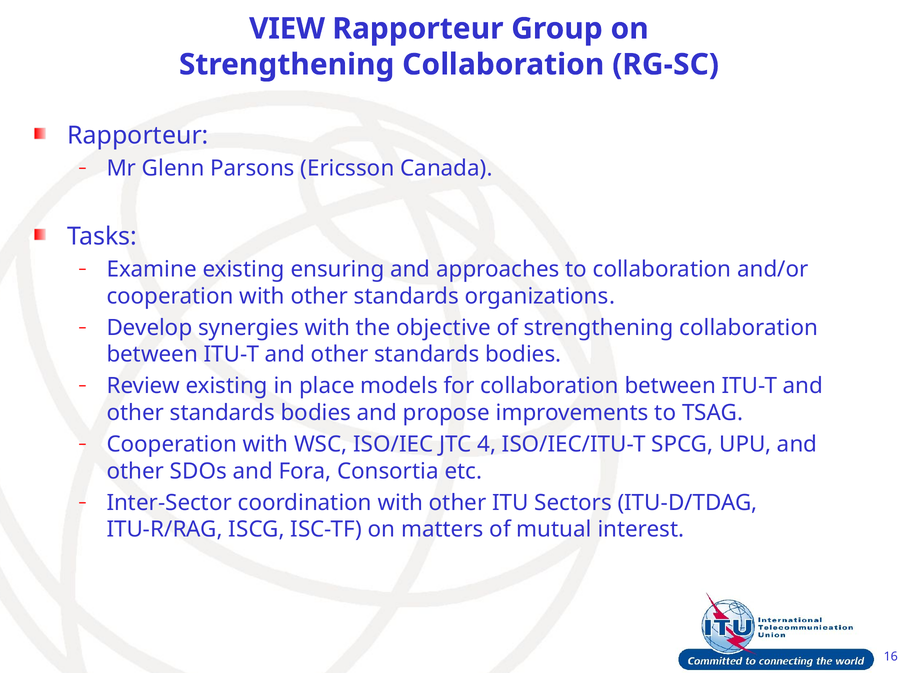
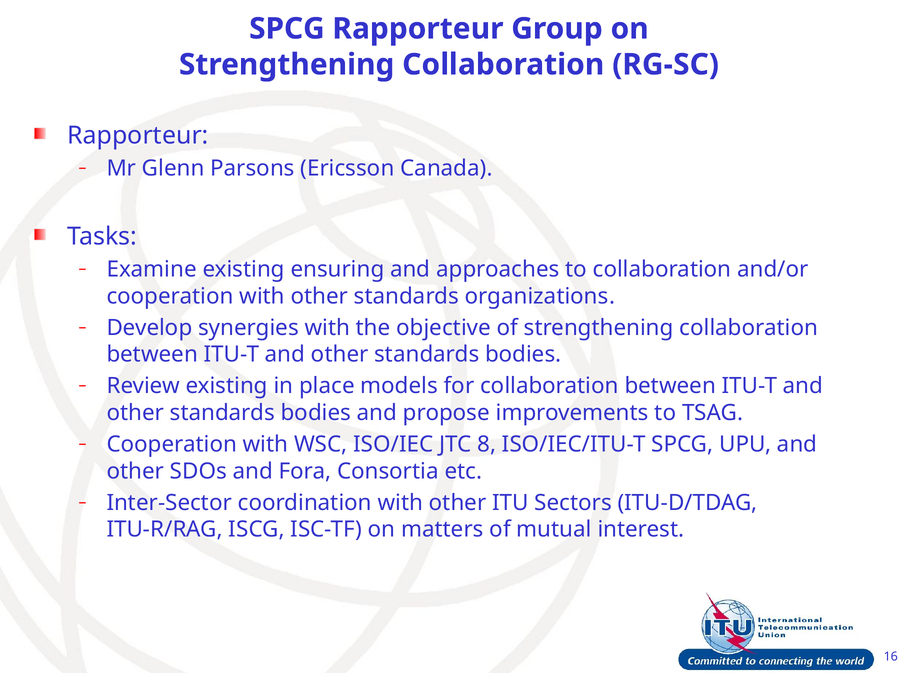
VIEW at (287, 29): VIEW -> SPCG
4: 4 -> 8
